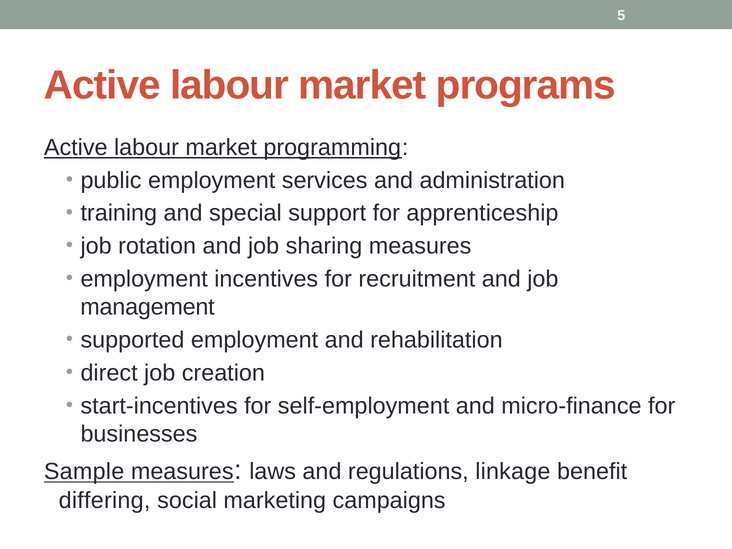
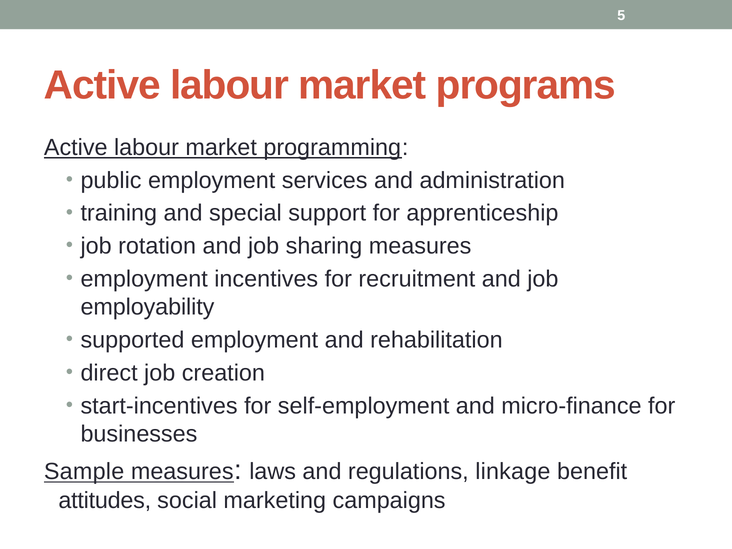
management: management -> employability
differing: differing -> attitudes
